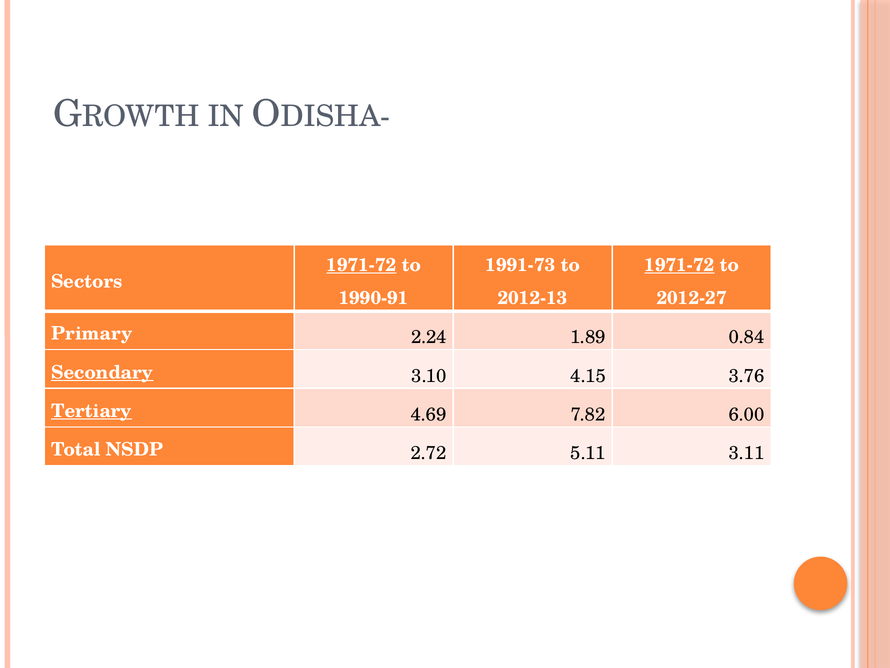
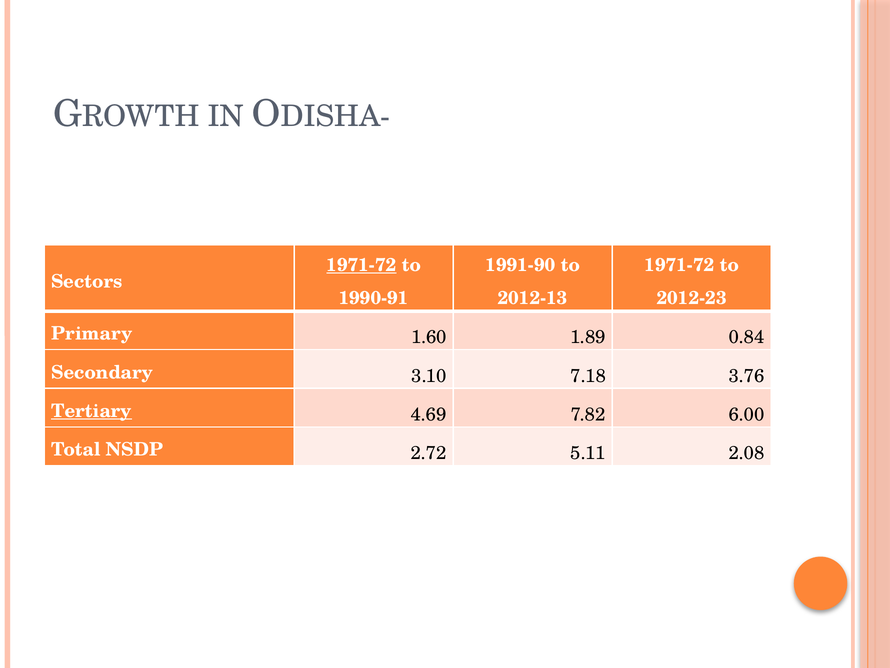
1991-73: 1991-73 -> 1991-90
1971-72 at (679, 265) underline: present -> none
2012-27: 2012-27 -> 2012-23
2.24: 2.24 -> 1.60
Secondary underline: present -> none
4.15: 4.15 -> 7.18
3.11: 3.11 -> 2.08
